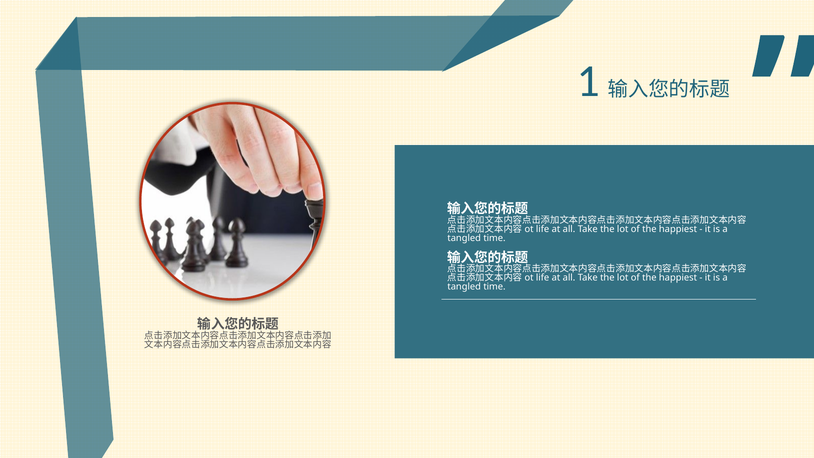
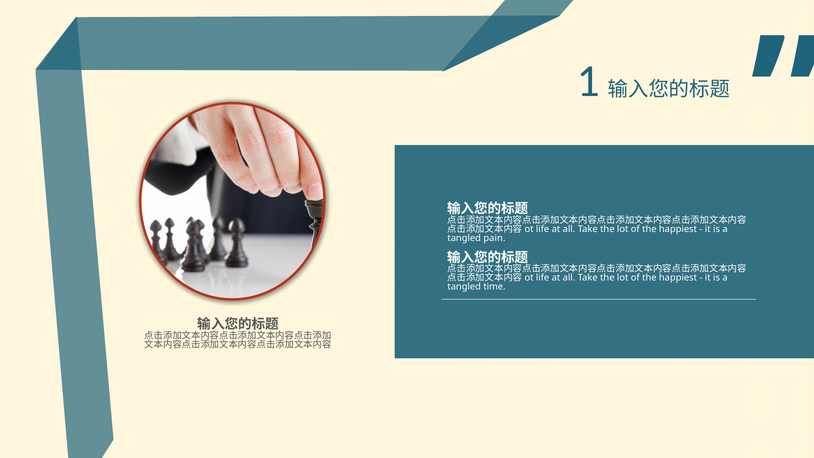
time at (494, 238): time -> pain
